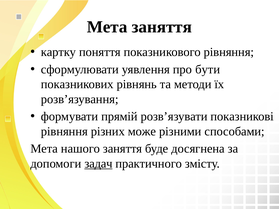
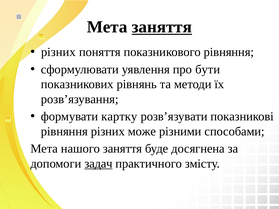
заняття at (162, 27) underline: none -> present
картку at (58, 52): картку -> різних
прямій: прямій -> картку
